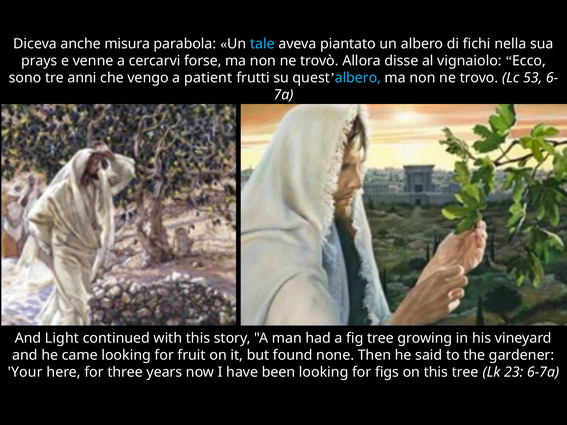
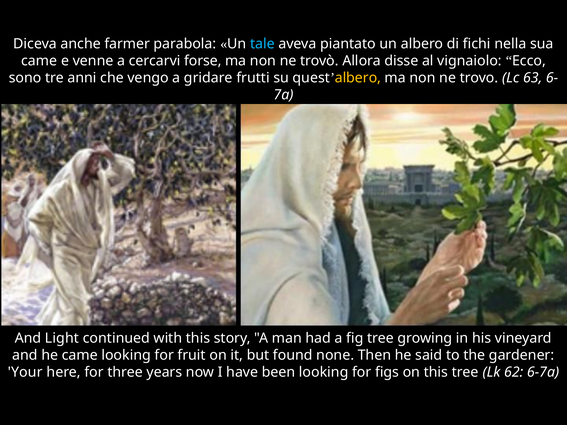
misura: misura -> farmer
prays at (39, 61): prays -> came
patient: patient -> gridare
albero at (358, 78) colour: light blue -> yellow
53: 53 -> 63
23: 23 -> 62
